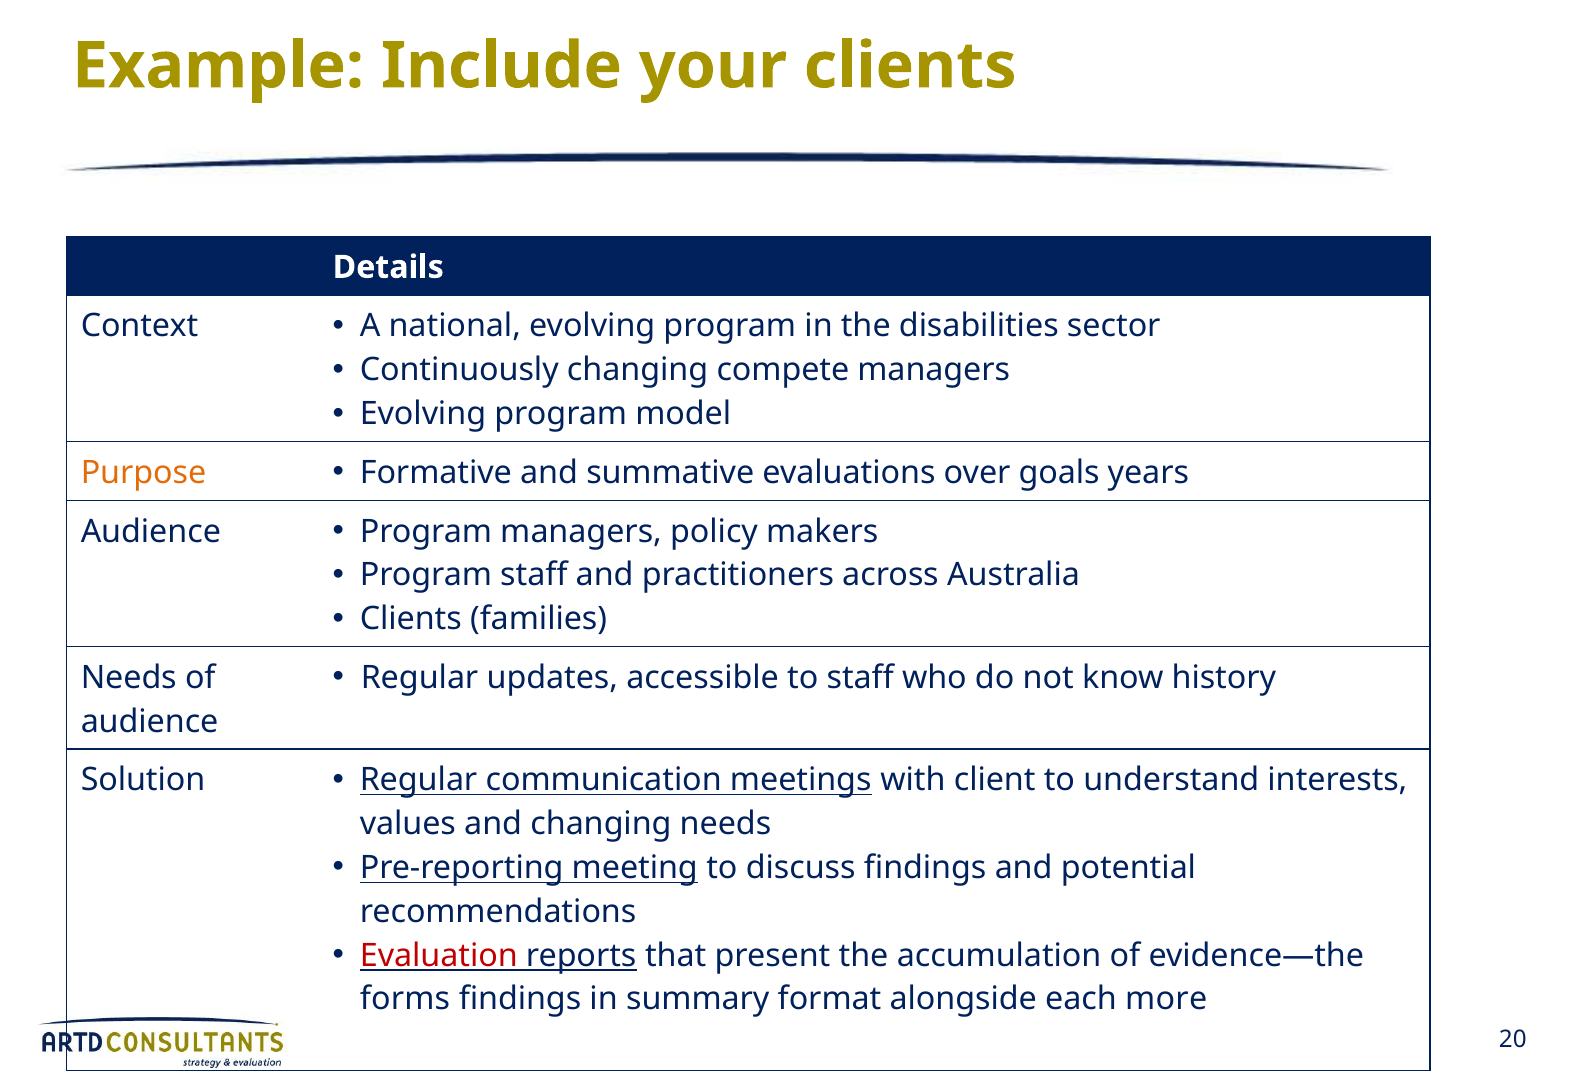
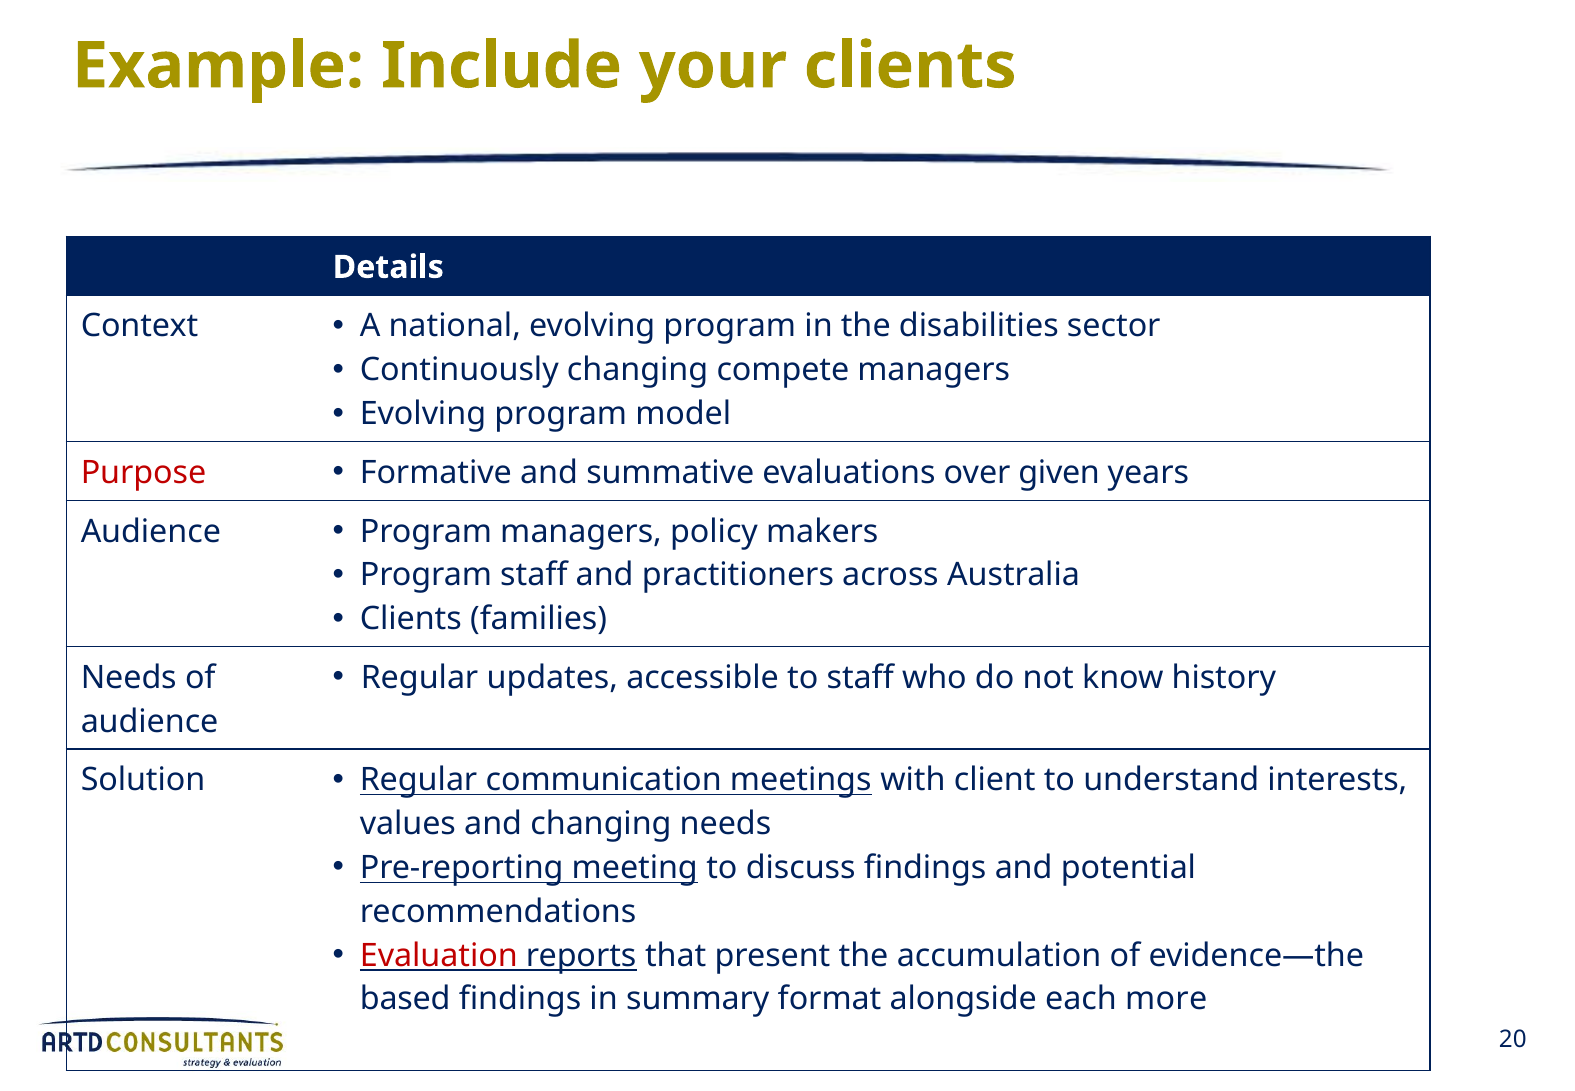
Purpose colour: orange -> red
goals: goals -> given
forms: forms -> based
